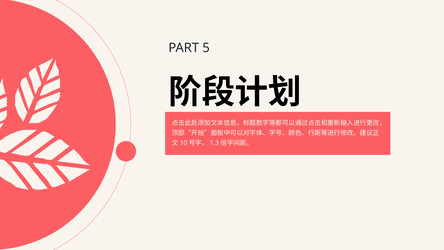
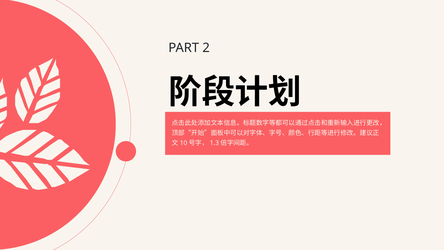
5: 5 -> 2
